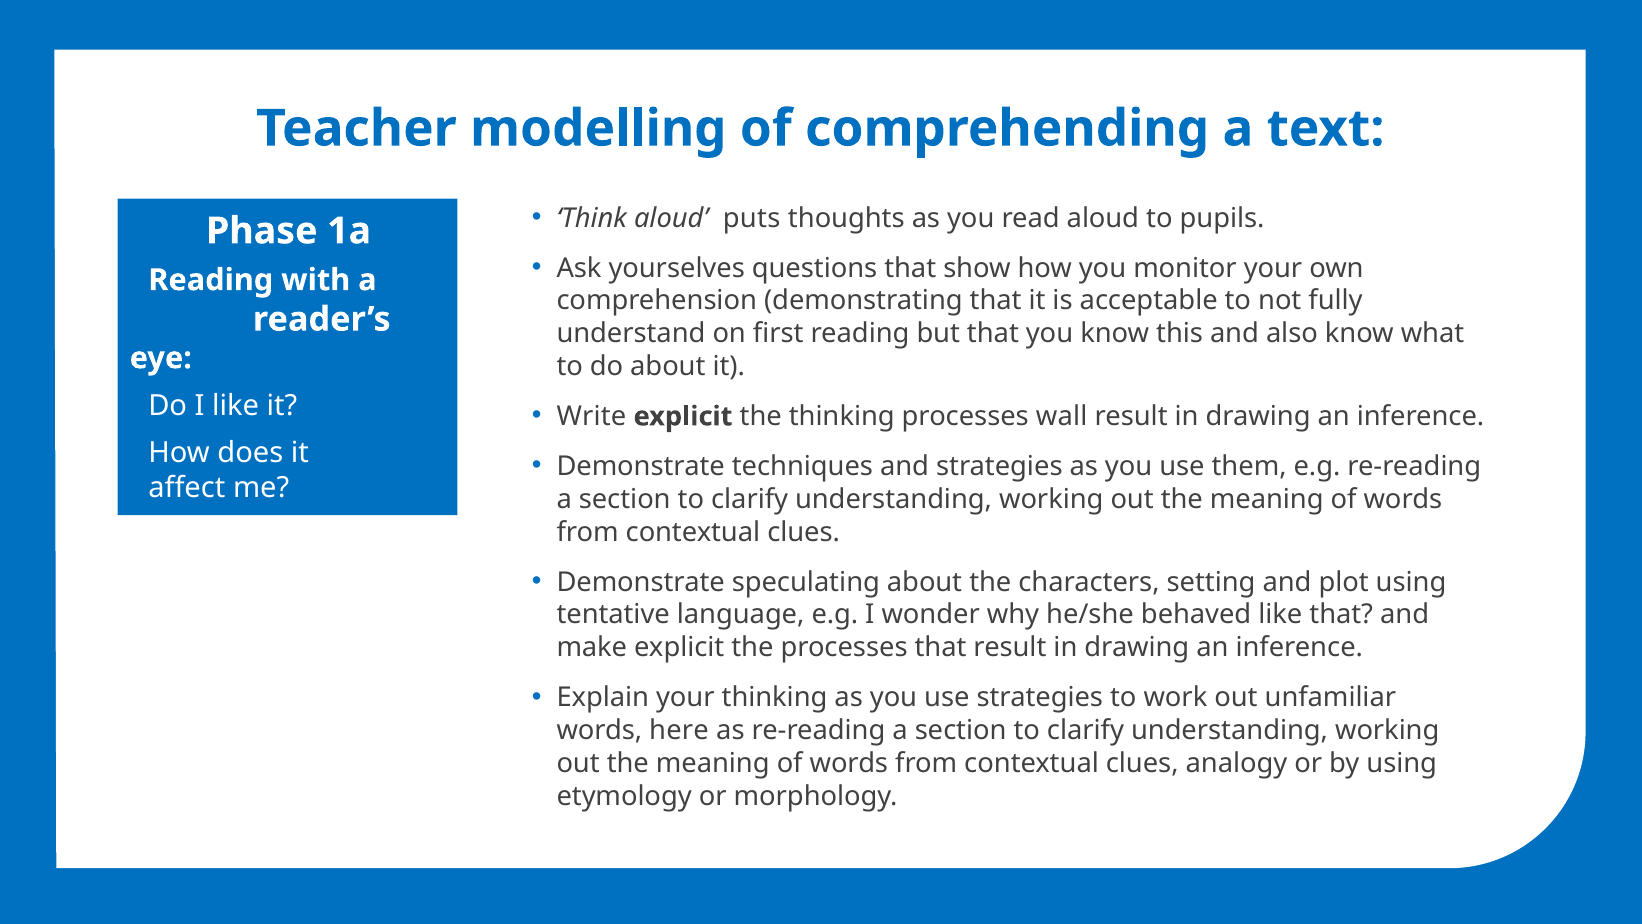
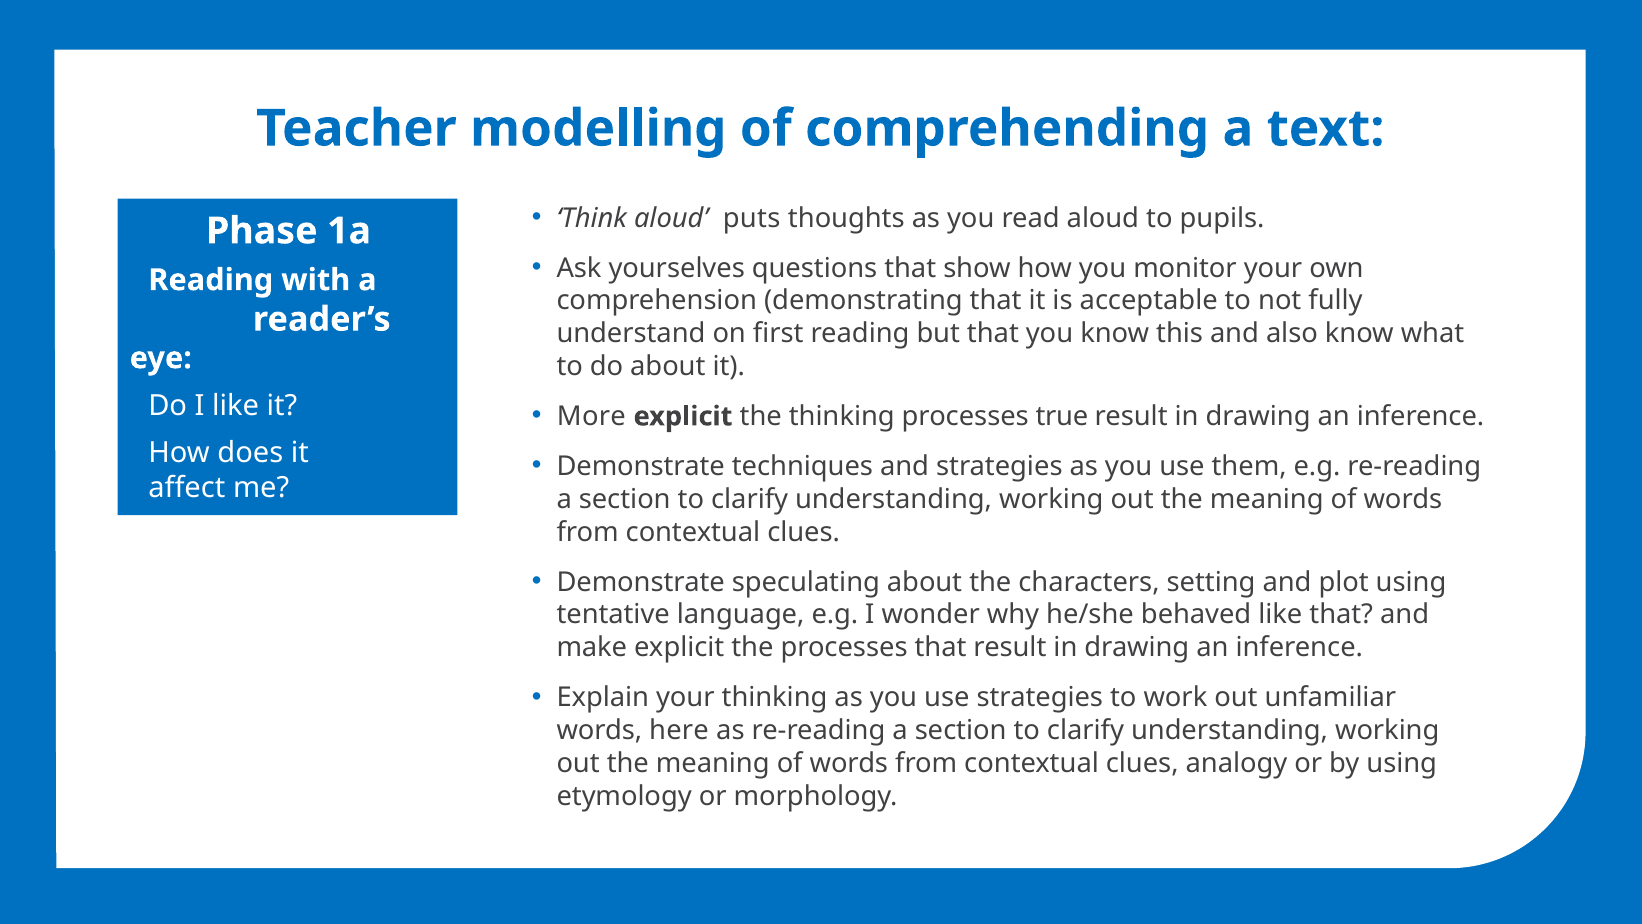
Write: Write -> More
wall: wall -> true
